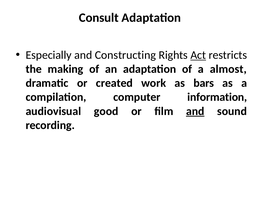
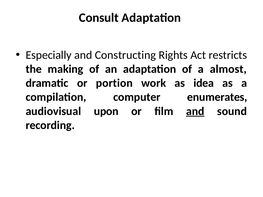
Act underline: present -> none
created: created -> portion
bars: bars -> idea
information: information -> enumerates
good: good -> upon
